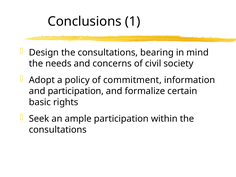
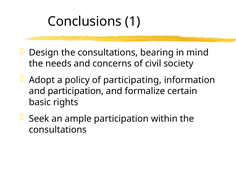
commitment: commitment -> participating
